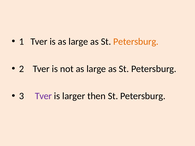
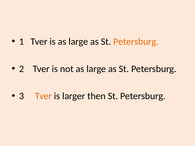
Tver at (43, 96) colour: purple -> orange
